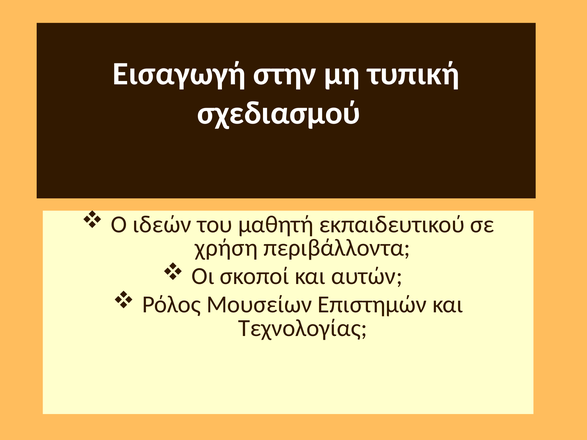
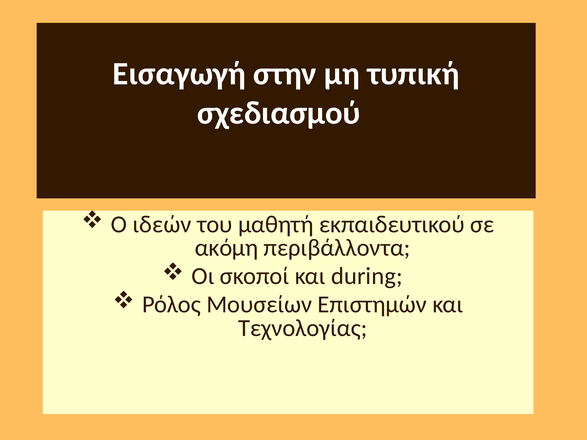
χρήση: χρήση -> ακόμη
αυτών: αυτών -> during
